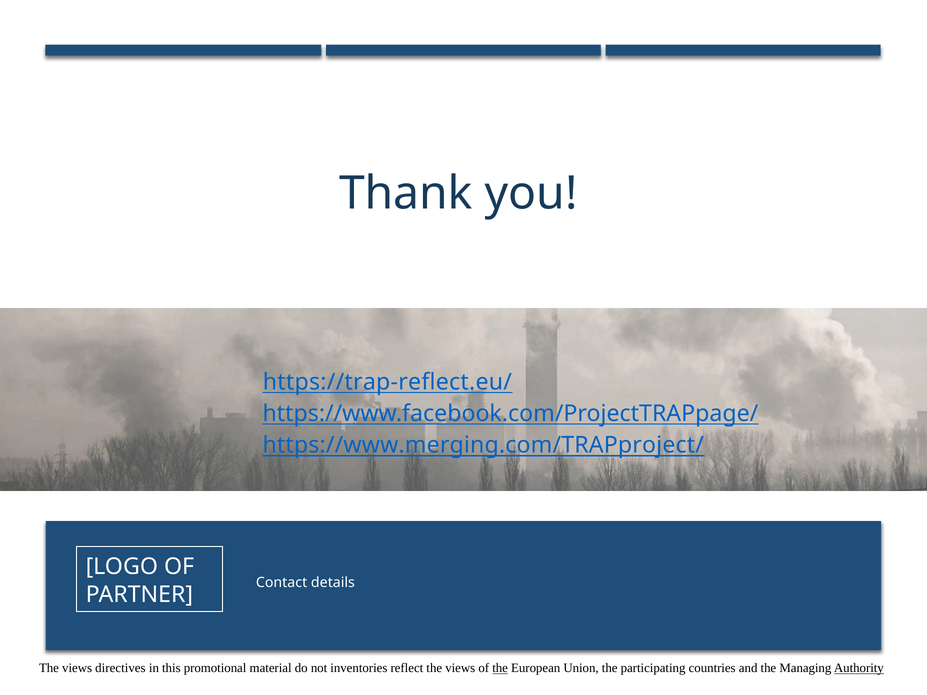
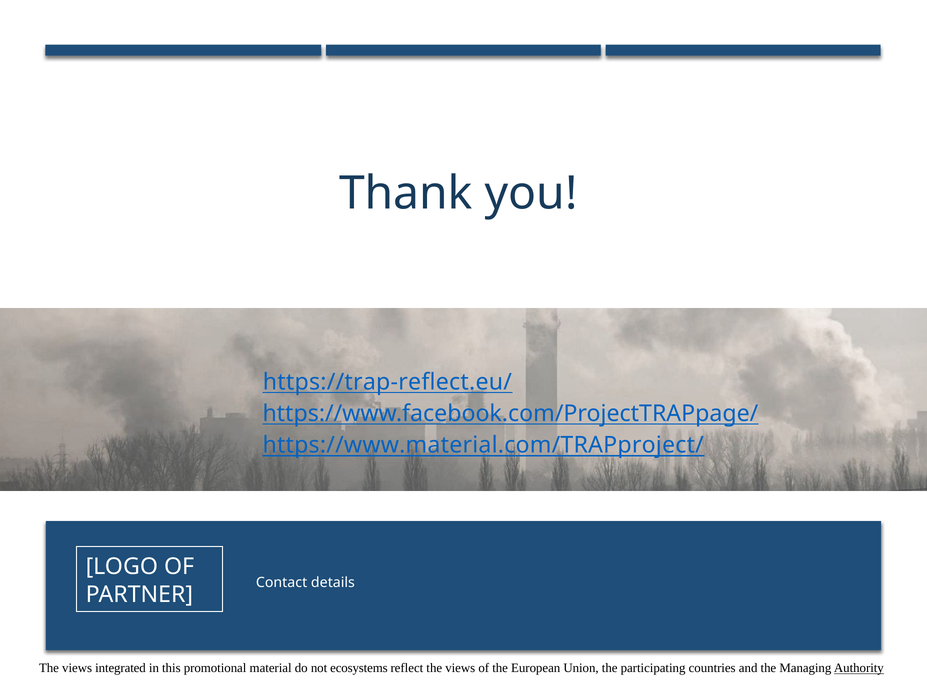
https://www.merging.com/TRAPproject/: https://www.merging.com/TRAPproject/ -> https://www.material.com/TRAPproject/
directives: directives -> integrated
inventories: inventories -> ecosystems
the at (500, 668) underline: present -> none
